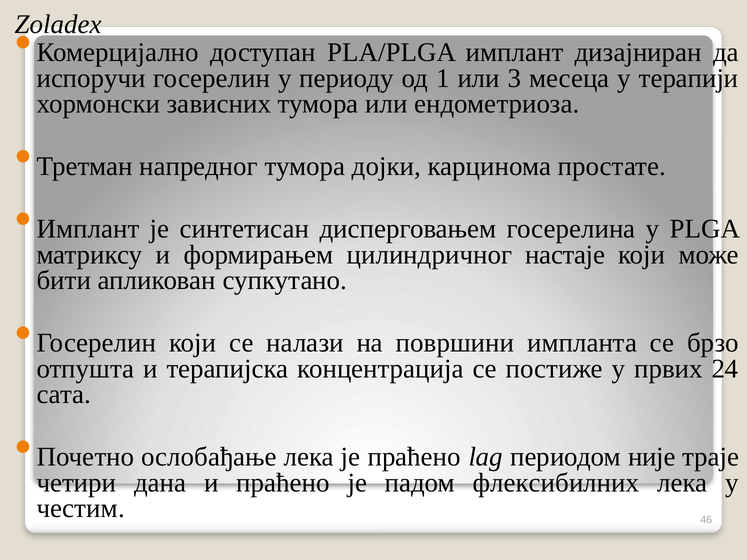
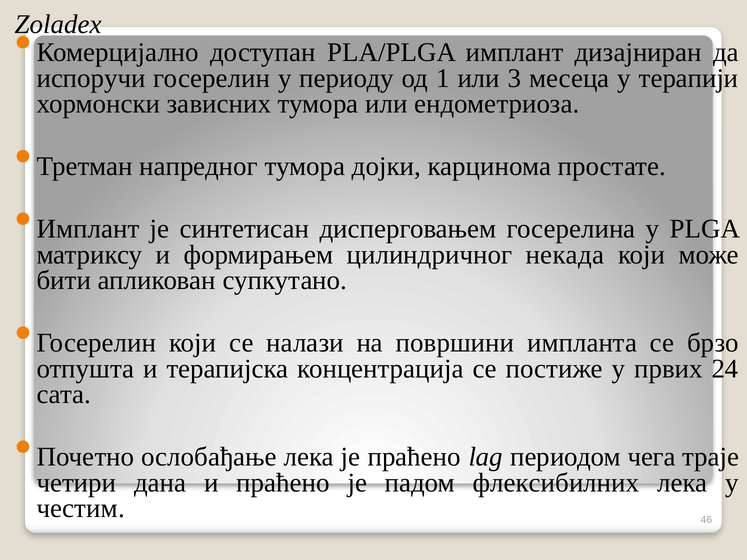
настаје: настаје -> некада
није: није -> чега
